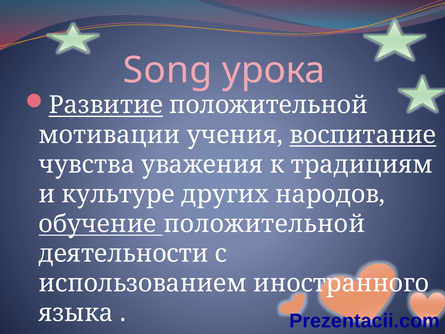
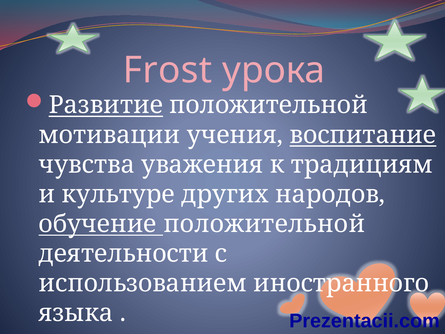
Song: Song -> Frost
